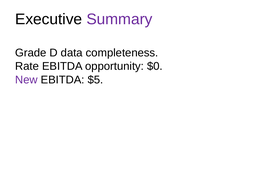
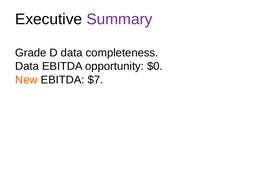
Rate at (27, 67): Rate -> Data
New colour: purple -> orange
$5: $5 -> $7
